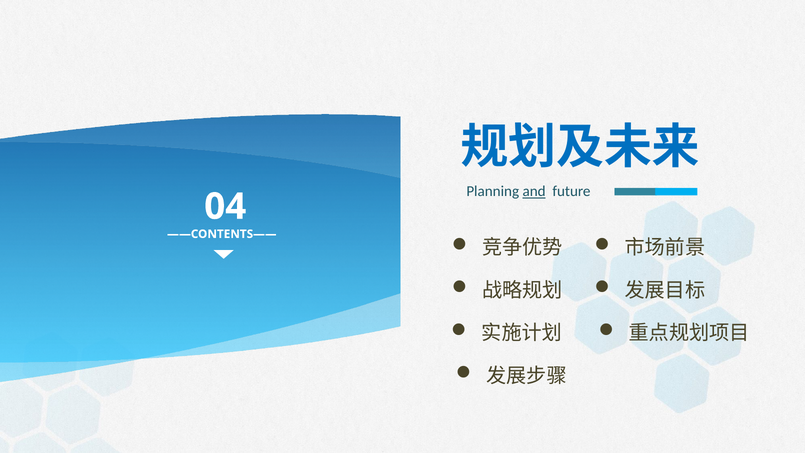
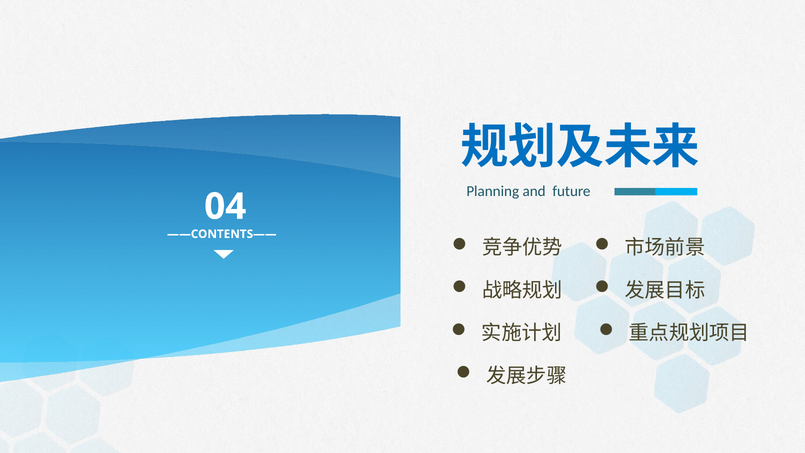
and underline: present -> none
